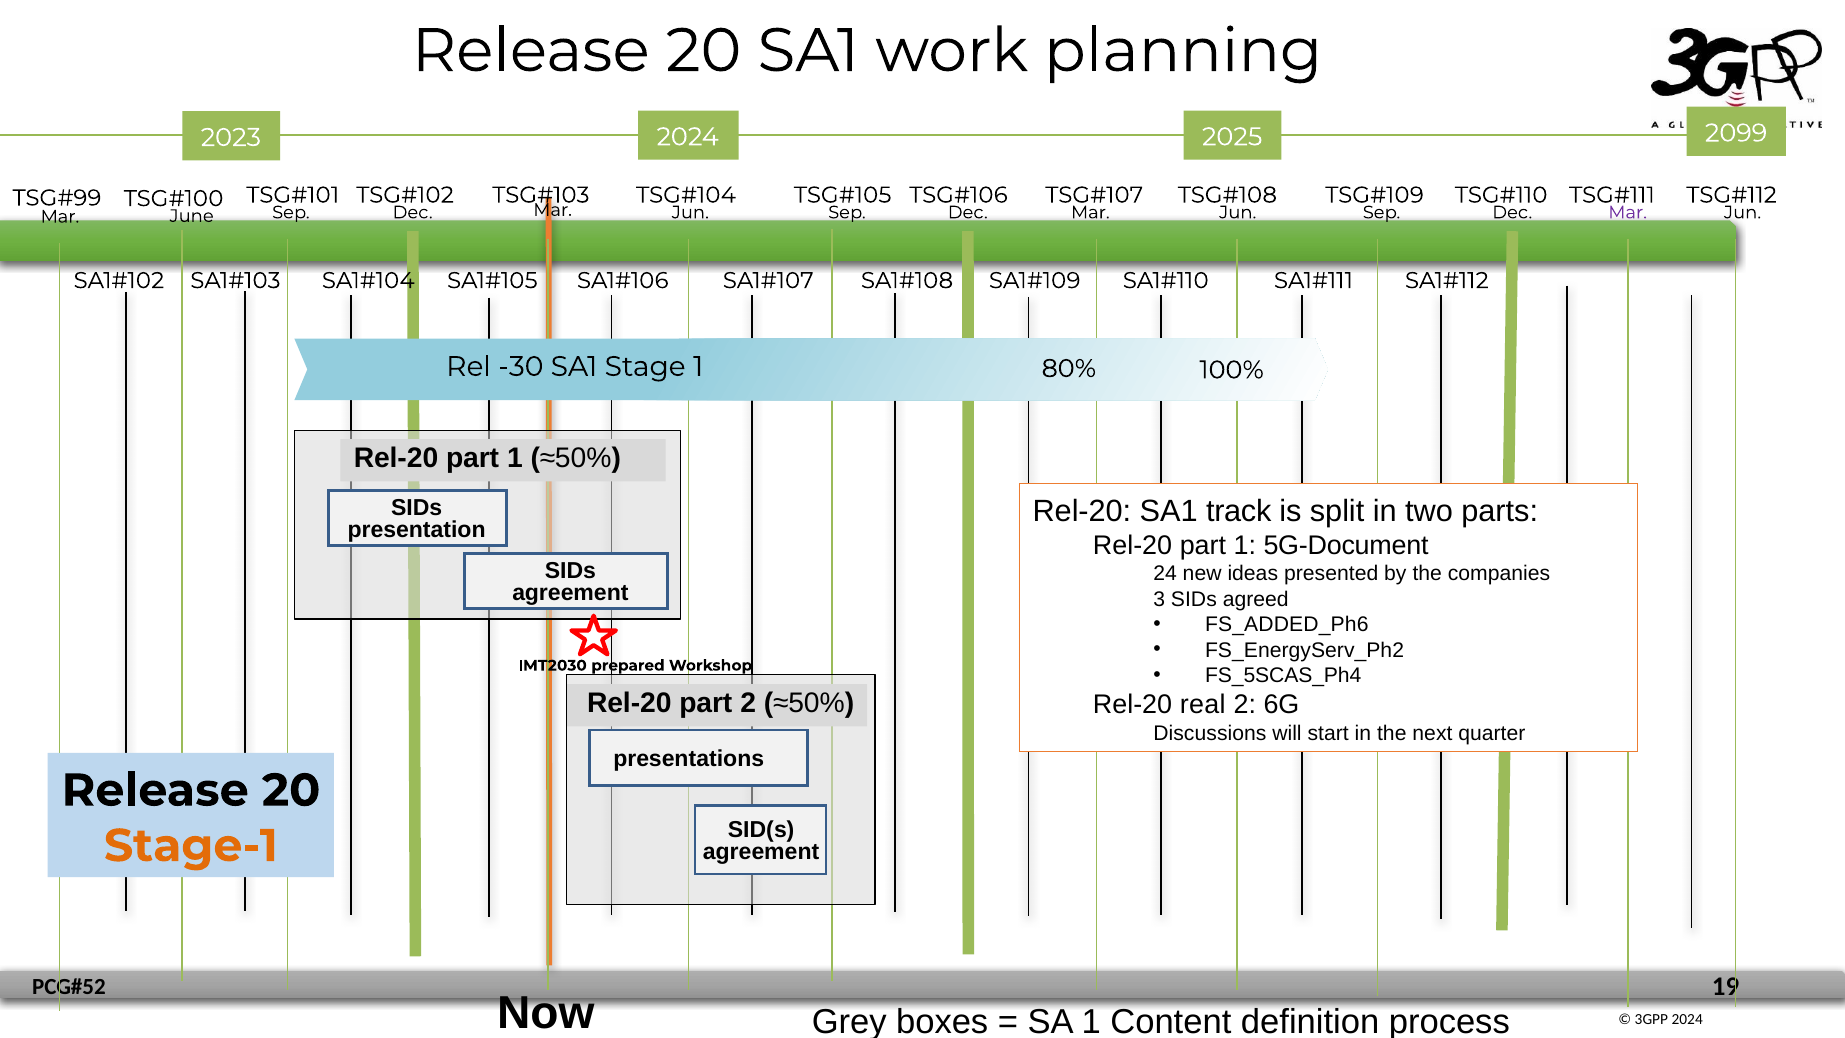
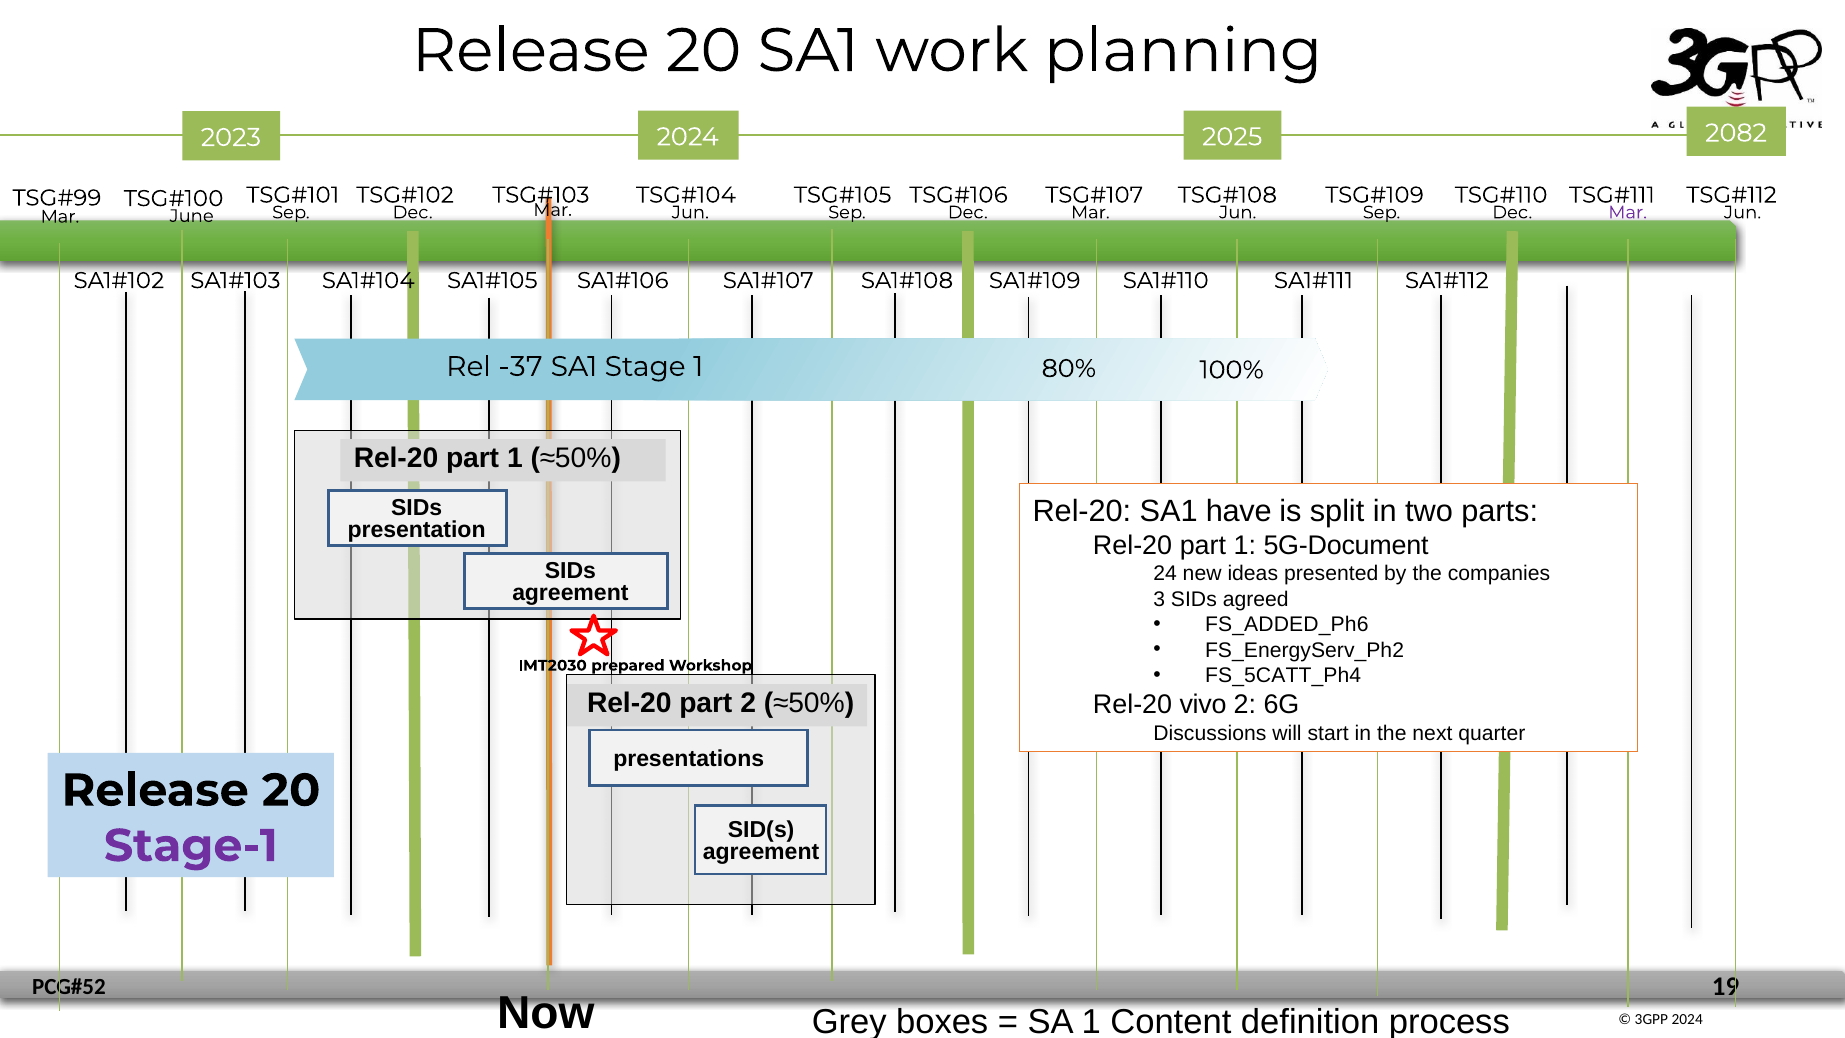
2099: 2099 -> 2082
-30: -30 -> -37
track: track -> have
FS_5SCAS_Ph4: FS_5SCAS_Ph4 -> FS_5CATT_Ph4
real: real -> vivo
Stage-1 colour: orange -> purple
